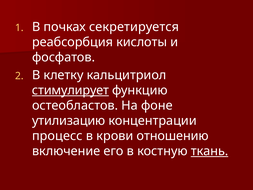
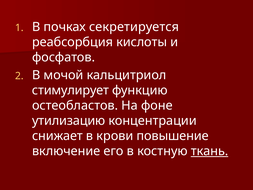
клетку: клетку -> мочой
стимулирует underline: present -> none
процесс: процесс -> снижает
отношению: отношению -> повышение
